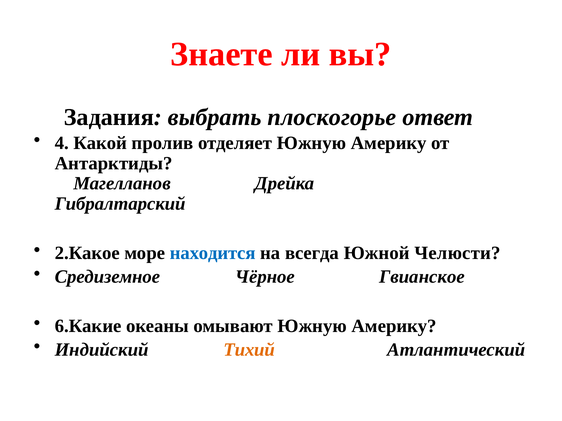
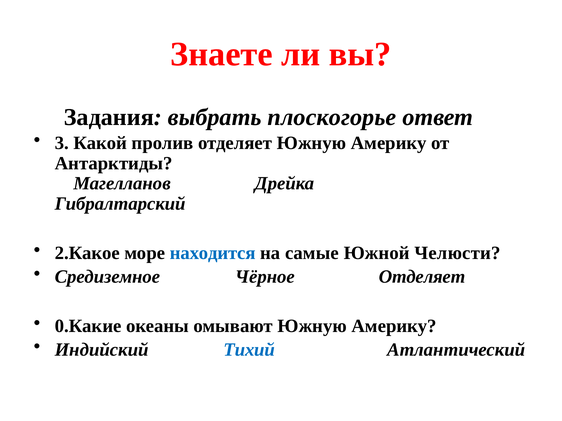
4: 4 -> 3
всегда: всегда -> самые
Чёрное Гвианское: Гвианское -> Отделяет
6.Какие: 6.Какие -> 0.Какие
Тихий colour: orange -> blue
